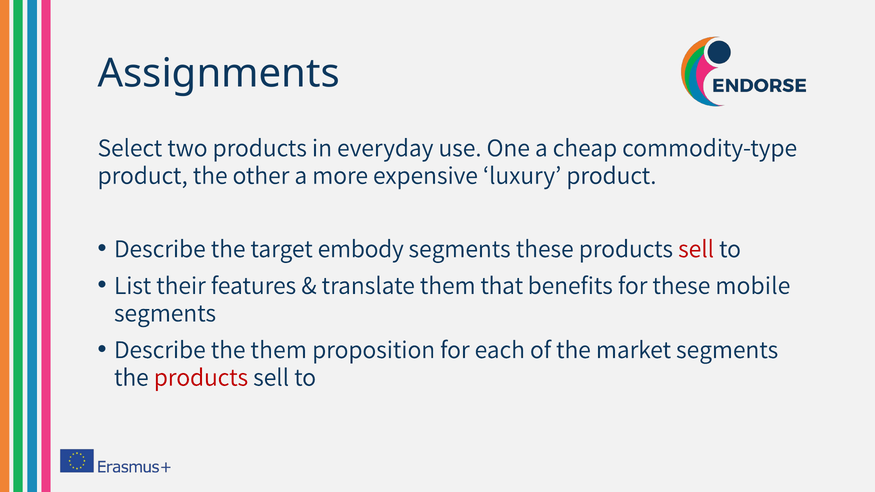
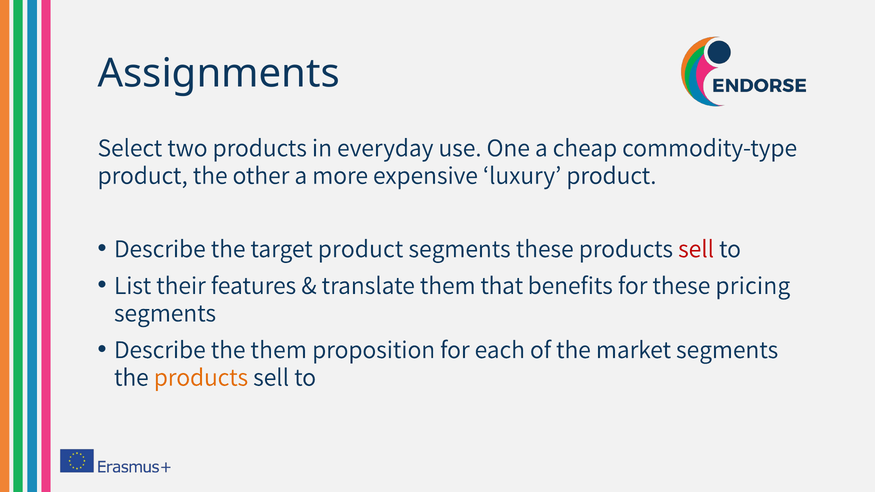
target embody: embody -> product
mobile: mobile -> pricing
products at (201, 377) colour: red -> orange
